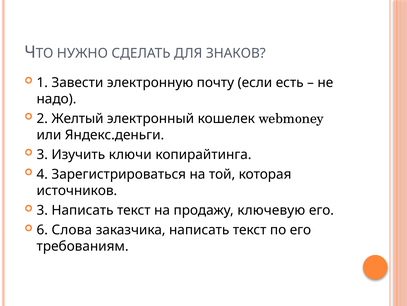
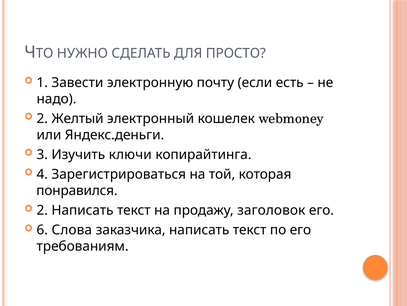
ЗНАКОВ: ЗНАКОВ -> ПРОСТО
источников: источников -> понравился
3 at (42, 210): 3 -> 2
ключевую: ключевую -> заголовок
